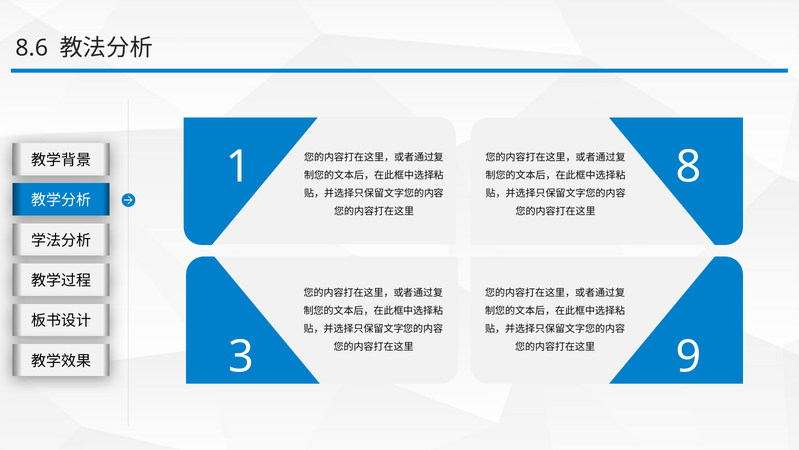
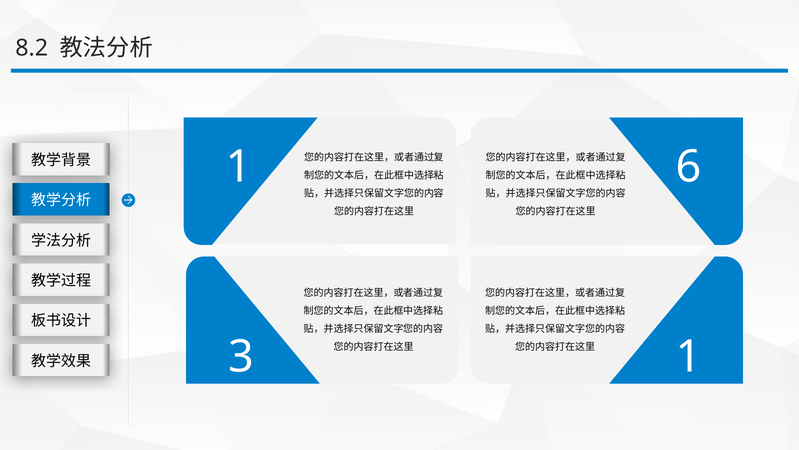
8.6: 8.6 -> 8.2
8: 8 -> 6
3 9: 9 -> 1
